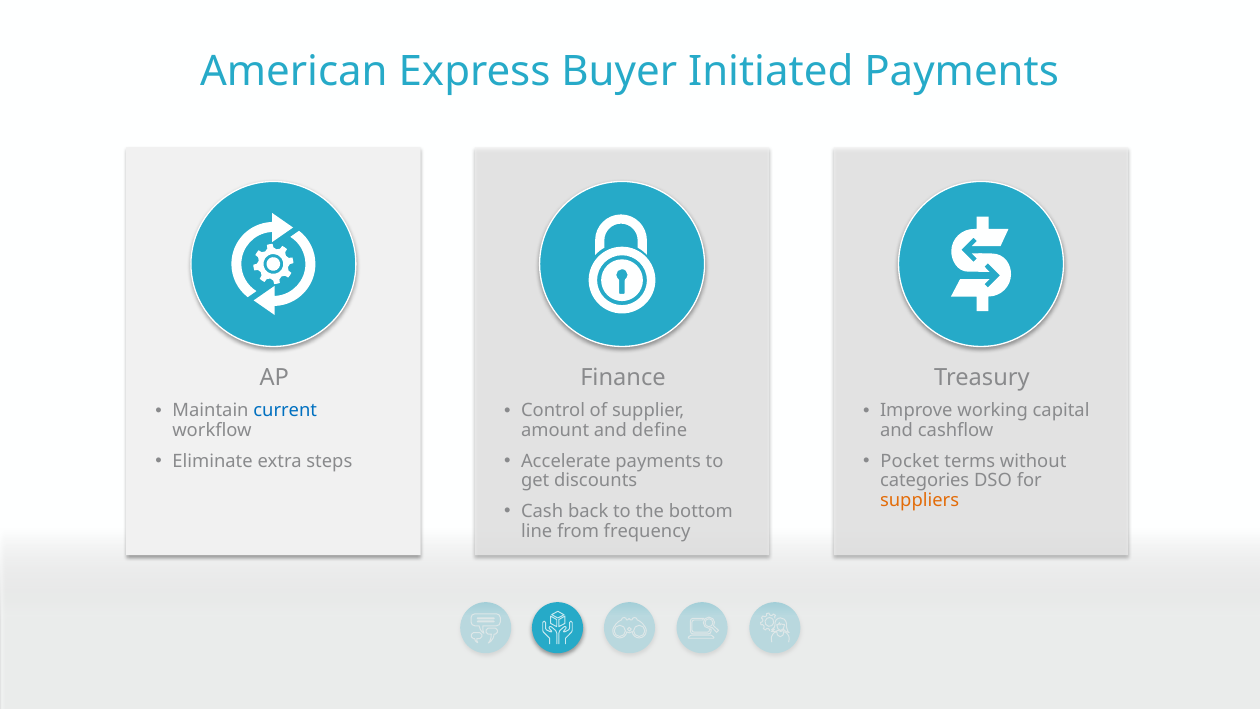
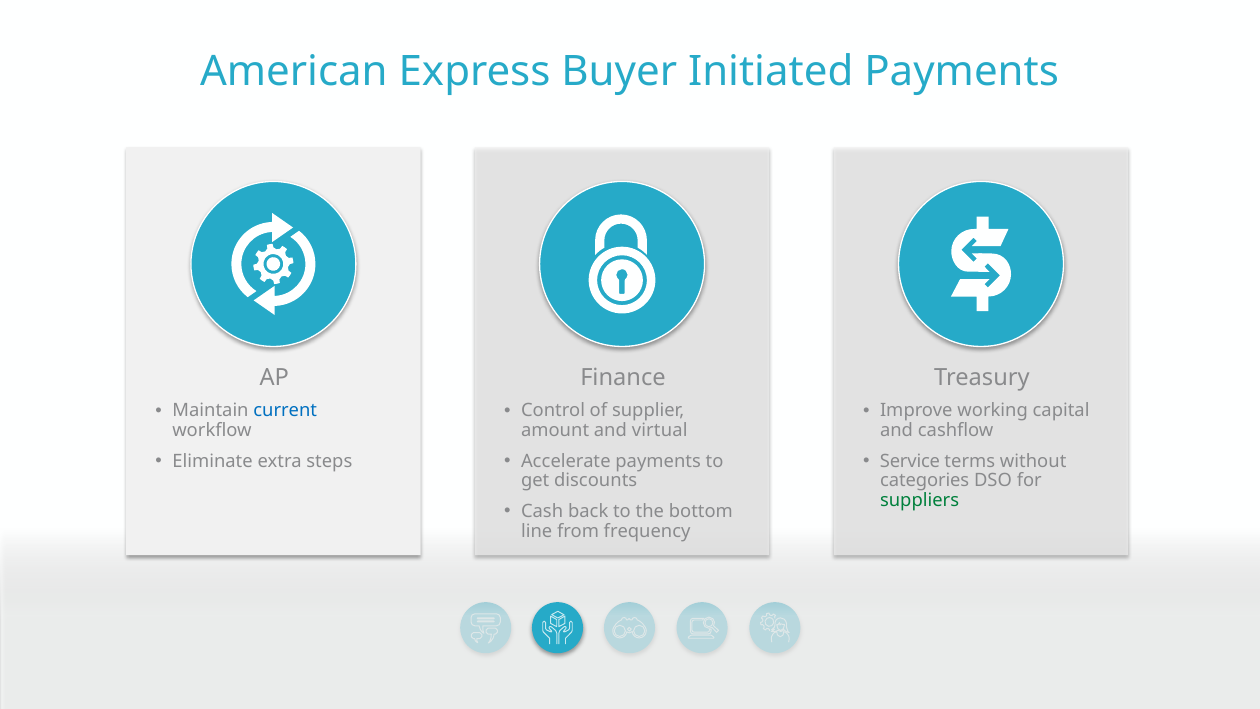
define: define -> virtual
Pocket: Pocket -> Service
suppliers colour: orange -> green
